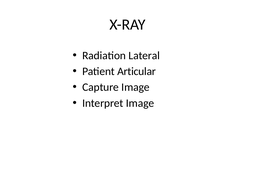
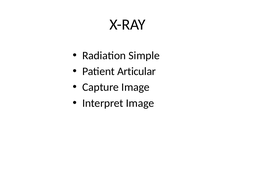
Lateral: Lateral -> Simple
